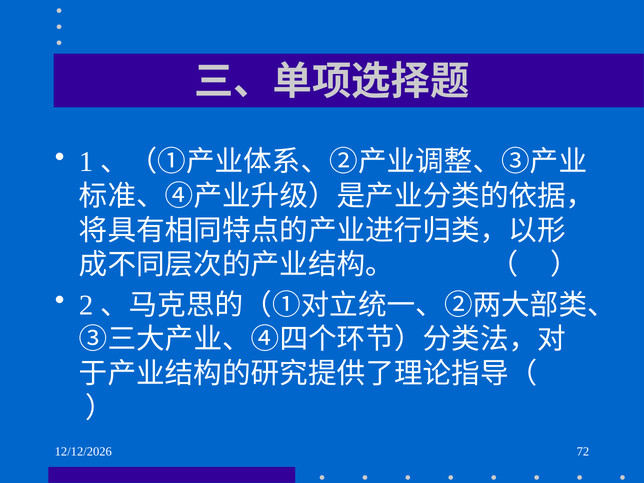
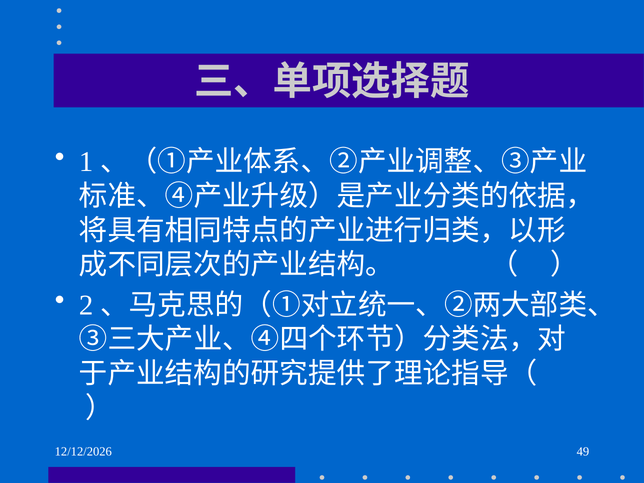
72: 72 -> 49
